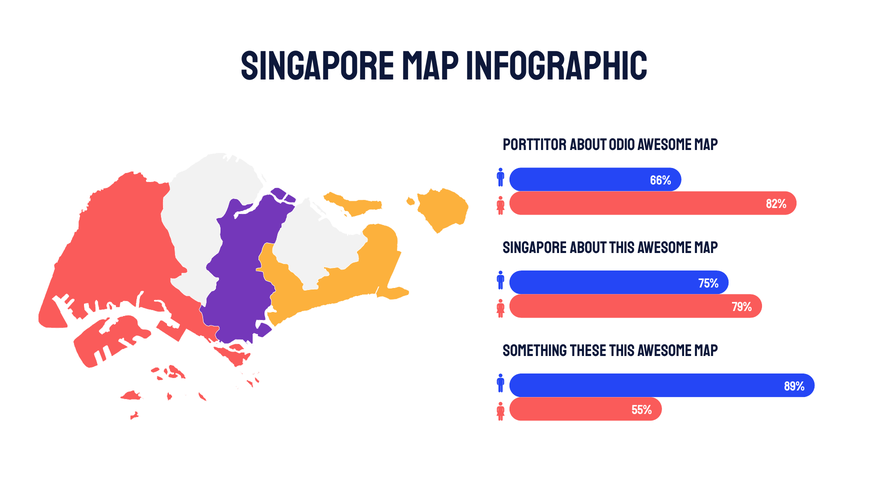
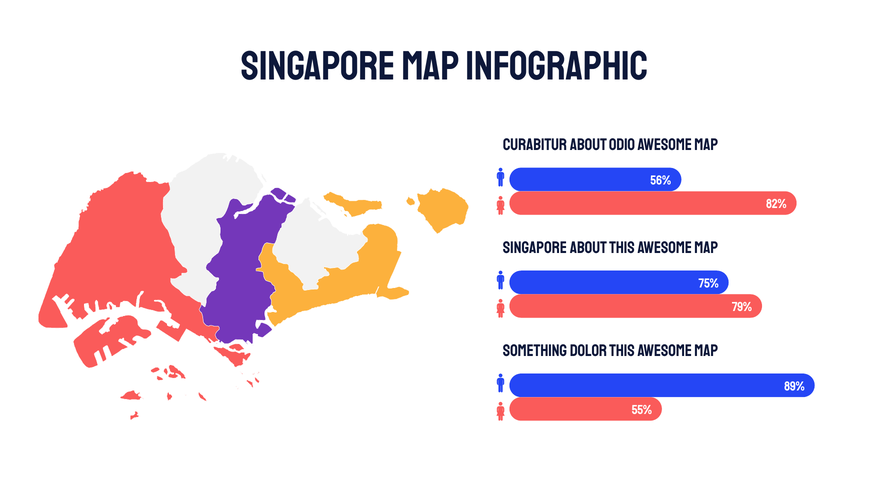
Porttitor: Porttitor -> Curabitur
66%: 66% -> 56%
These: These -> Dolor
